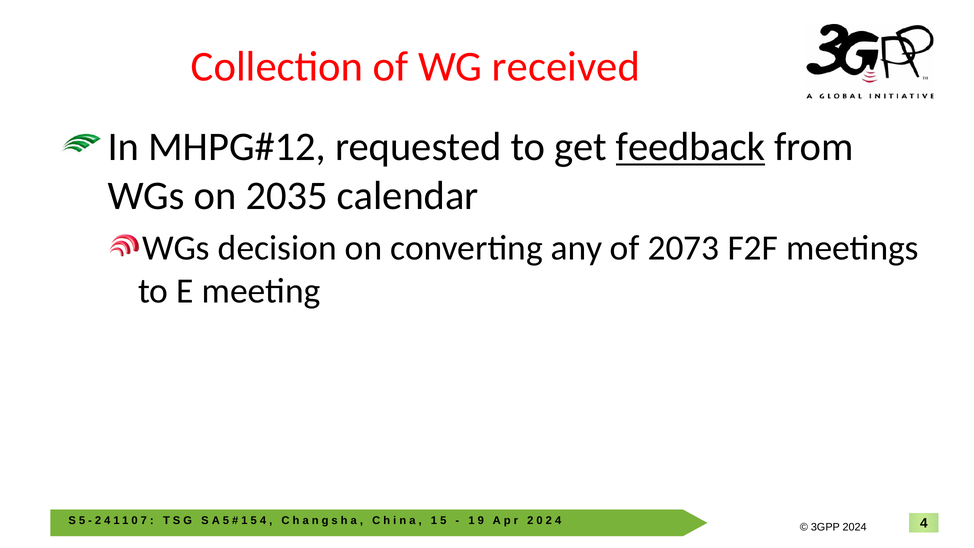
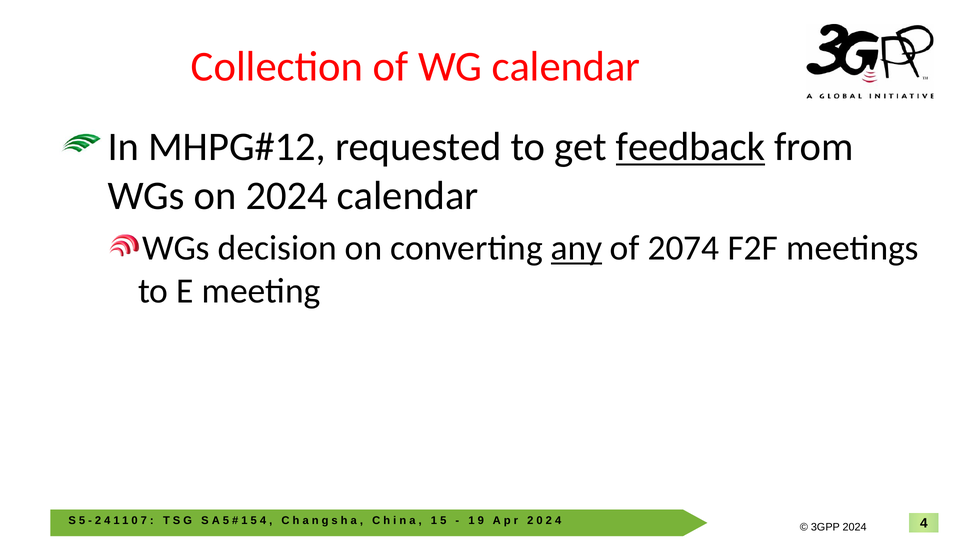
WG received: received -> calendar
on 2035: 2035 -> 2024
any underline: none -> present
2073: 2073 -> 2074
